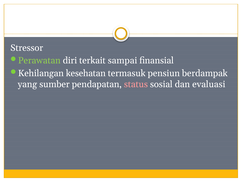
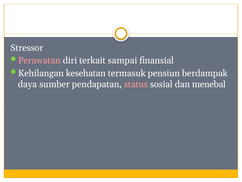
Perawatan colour: light green -> pink
yang: yang -> daya
evaluasi: evaluasi -> menebal
